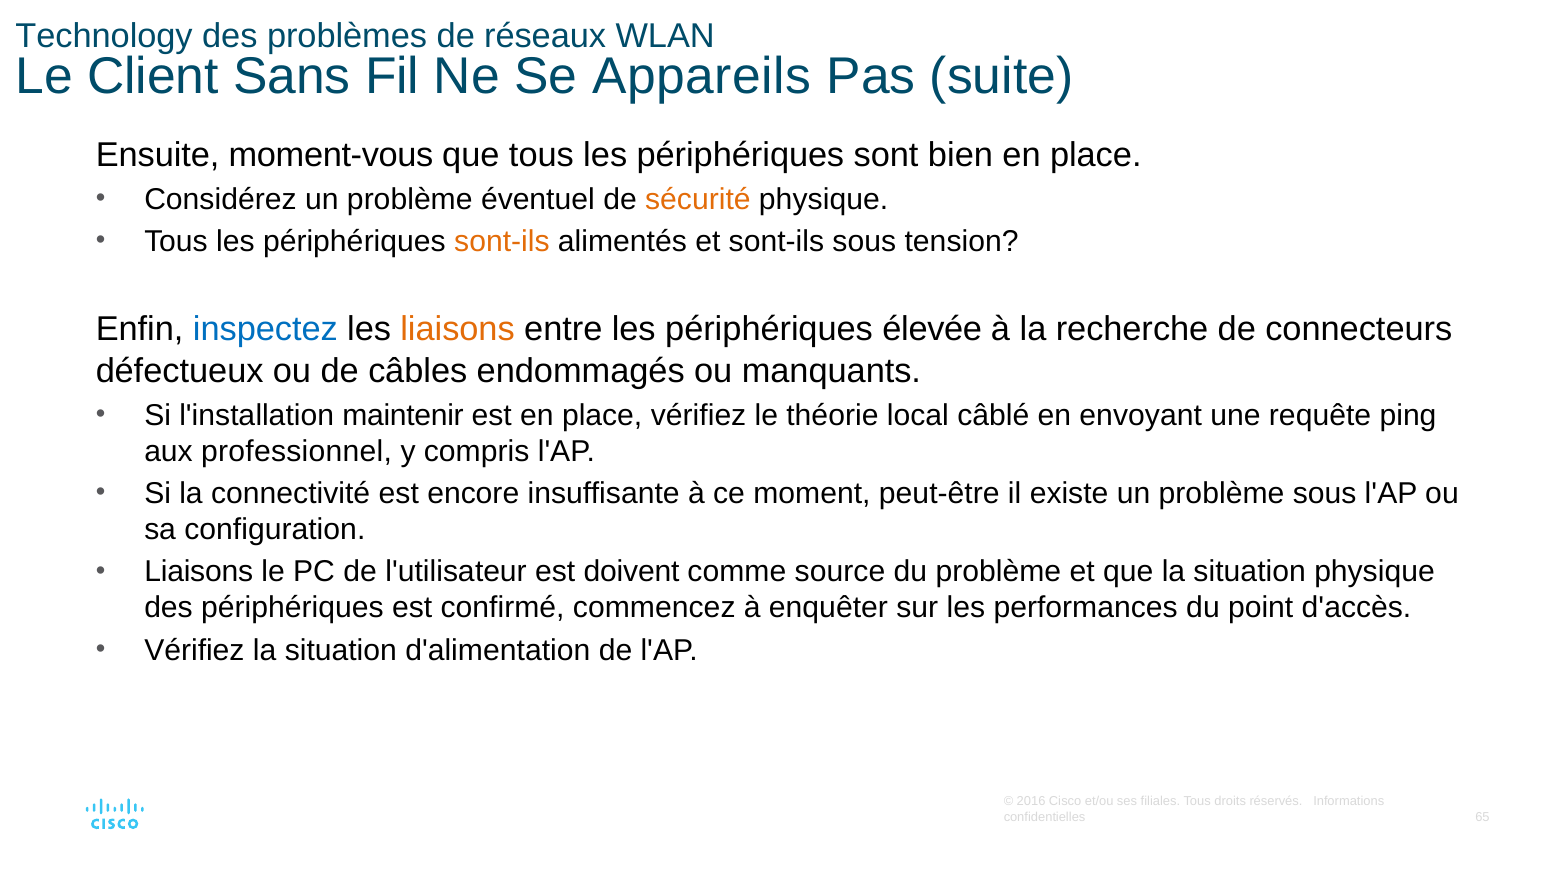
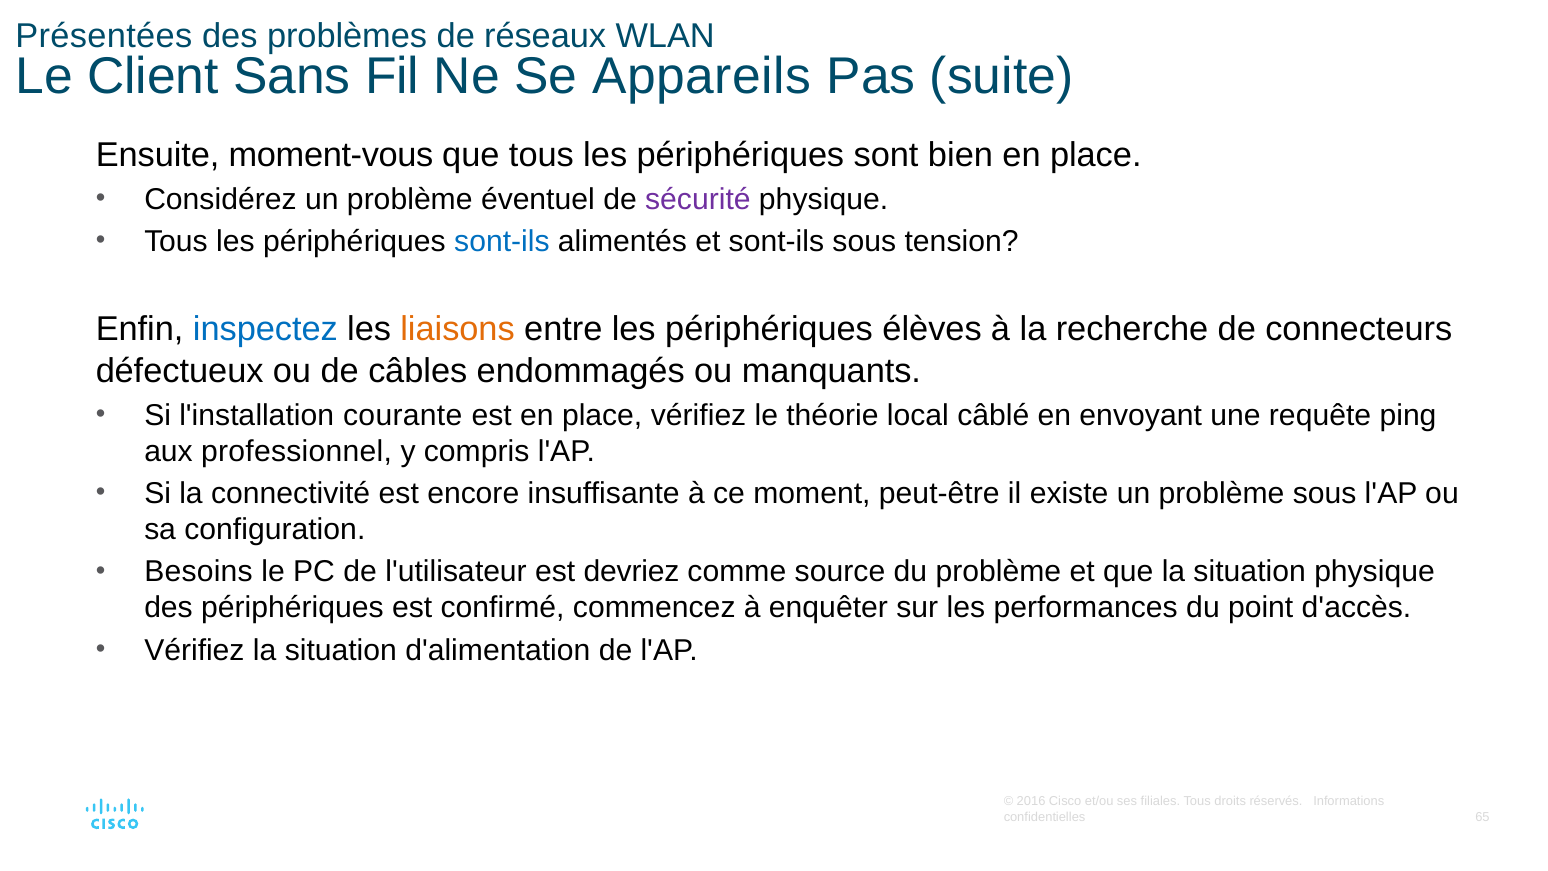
Technology: Technology -> Présentées
sécurité colour: orange -> purple
sont-ils at (502, 241) colour: orange -> blue
élevée: élevée -> élèves
maintenir: maintenir -> courante
Liaisons at (199, 572): Liaisons -> Besoins
doivent: doivent -> devriez
